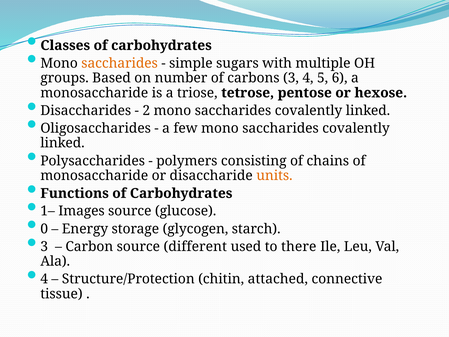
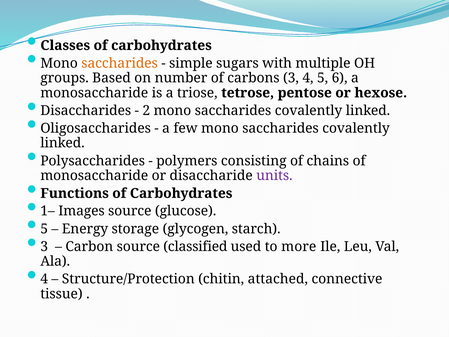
units colour: orange -> purple
0 at (44, 229): 0 -> 5
different: different -> classified
there: there -> more
